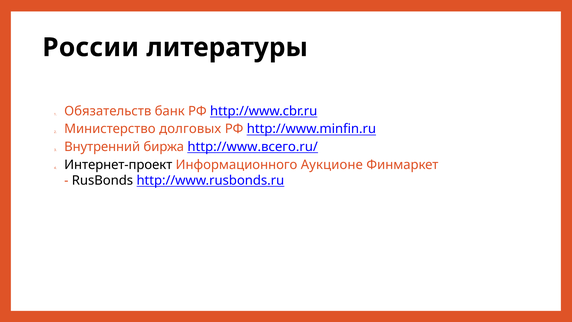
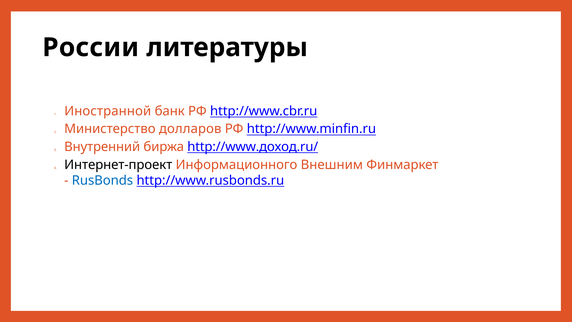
Обязательств: Обязательств -> Иностранной
долговых: долговых -> долларов
http://www.всего.ru/: http://www.всего.ru/ -> http://www.доход.ru/
Аукционе: Аукционе -> Внешним
RusBonds colour: black -> blue
